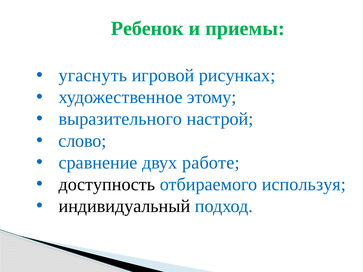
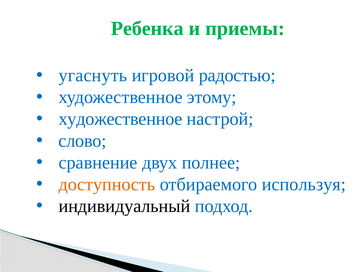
Ребенок: Ребенок -> Ребенка
рисунках: рисунках -> радостью
выразительного at (120, 119): выразительного -> художественное
работе: работе -> полнее
доступность colour: black -> orange
